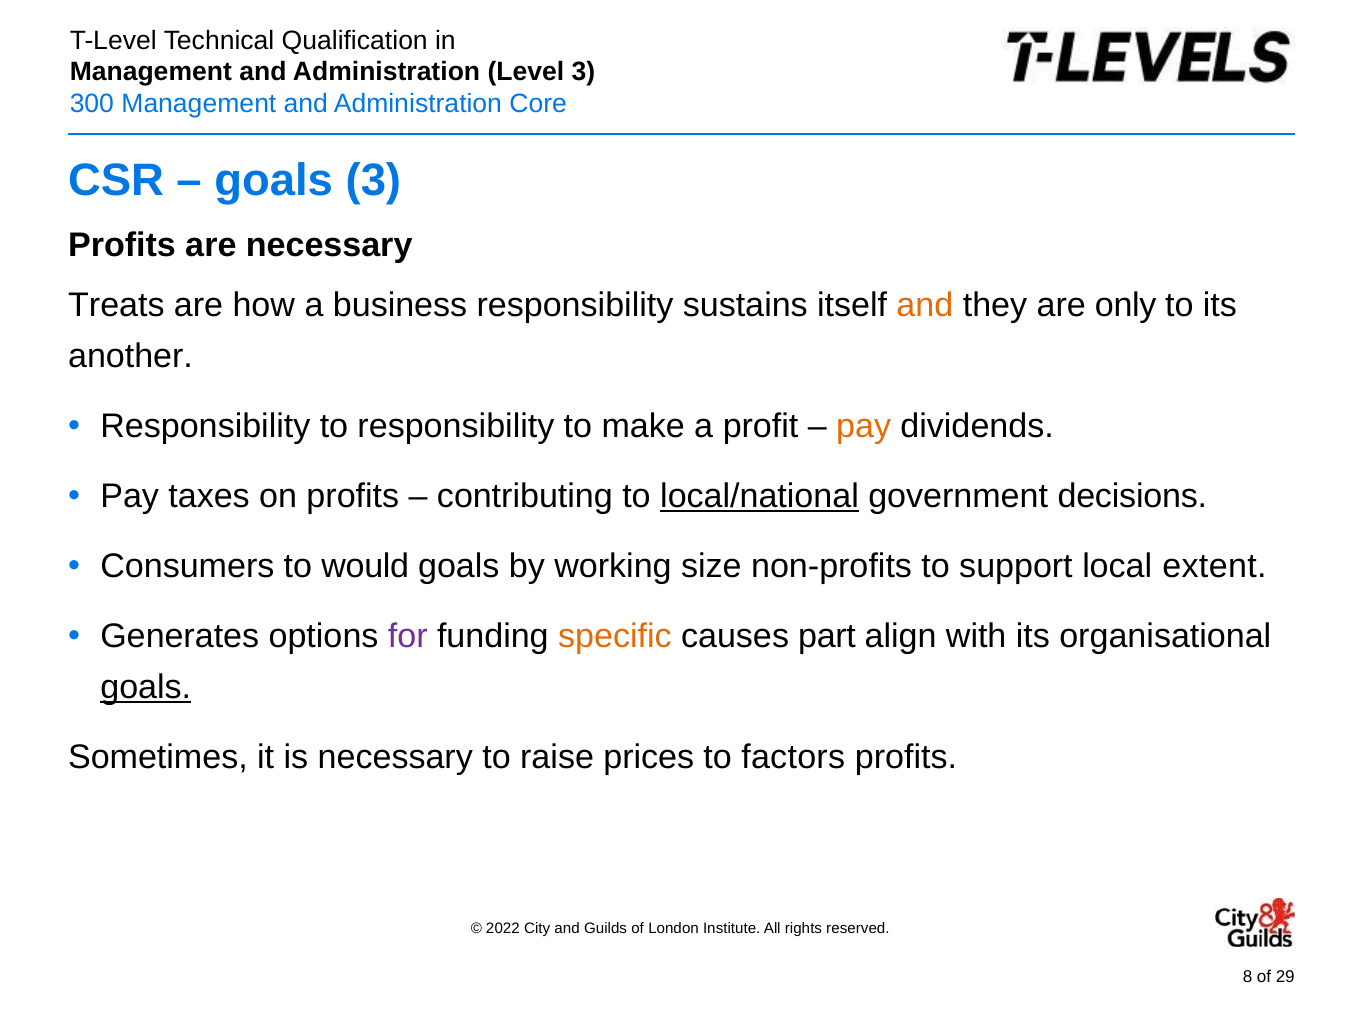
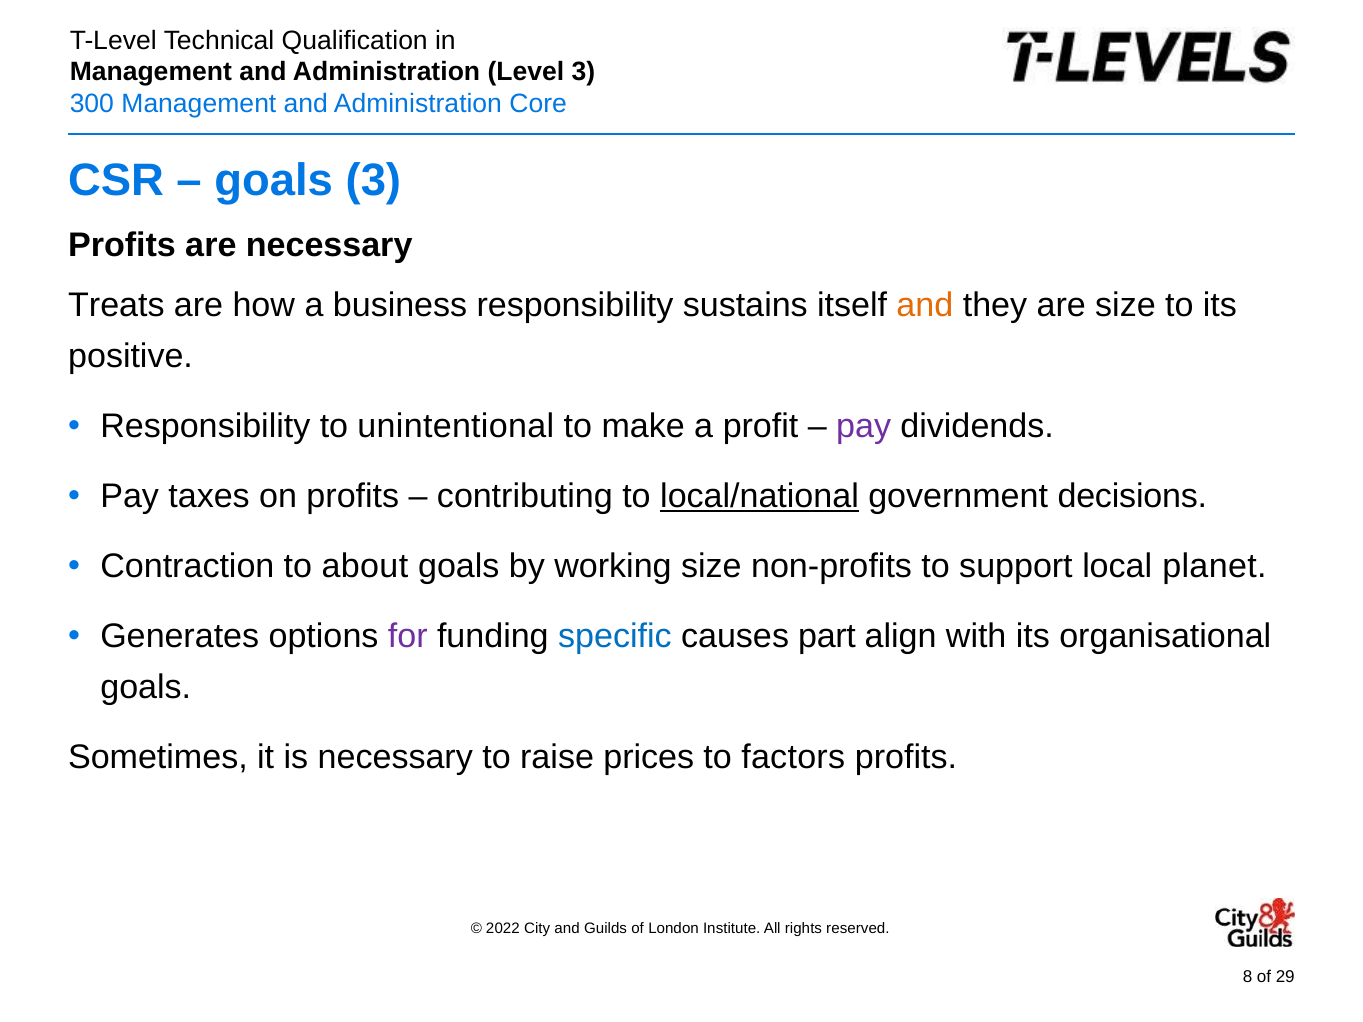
are only: only -> size
another: another -> positive
to responsibility: responsibility -> unintentional
pay at (864, 427) colour: orange -> purple
Consumers: Consumers -> Contraction
would: would -> about
extent: extent -> planet
specific colour: orange -> blue
goals at (146, 688) underline: present -> none
